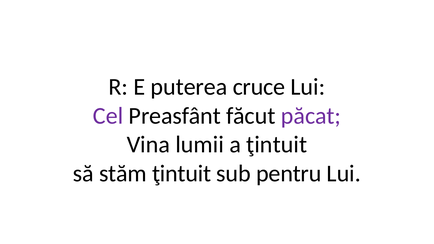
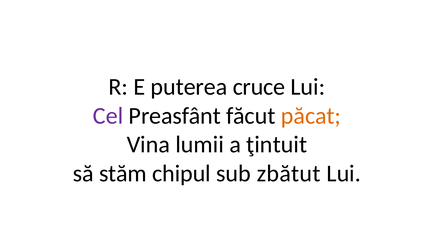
păcat colour: purple -> orange
stăm ţintuit: ţintuit -> chipul
pentru: pentru -> zbătut
